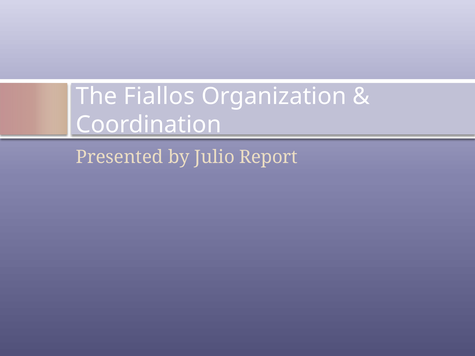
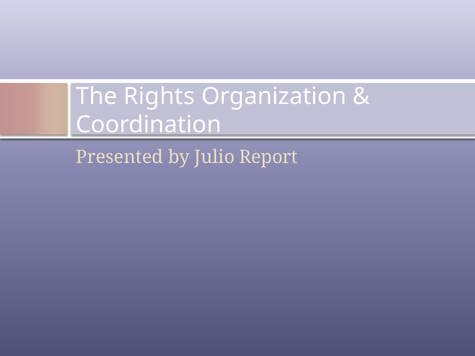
Fiallos: Fiallos -> Rights
